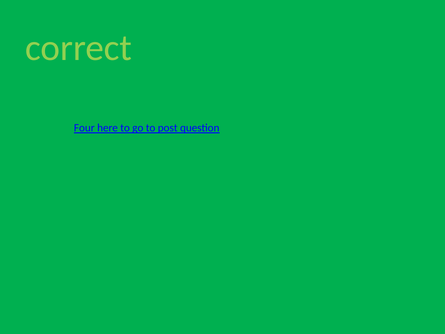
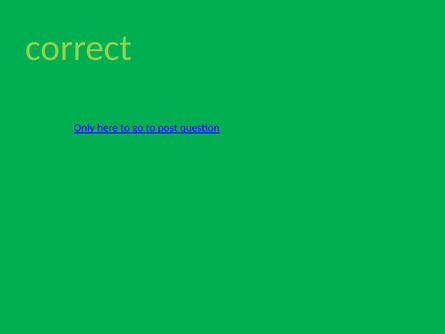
Four: Four -> Only
